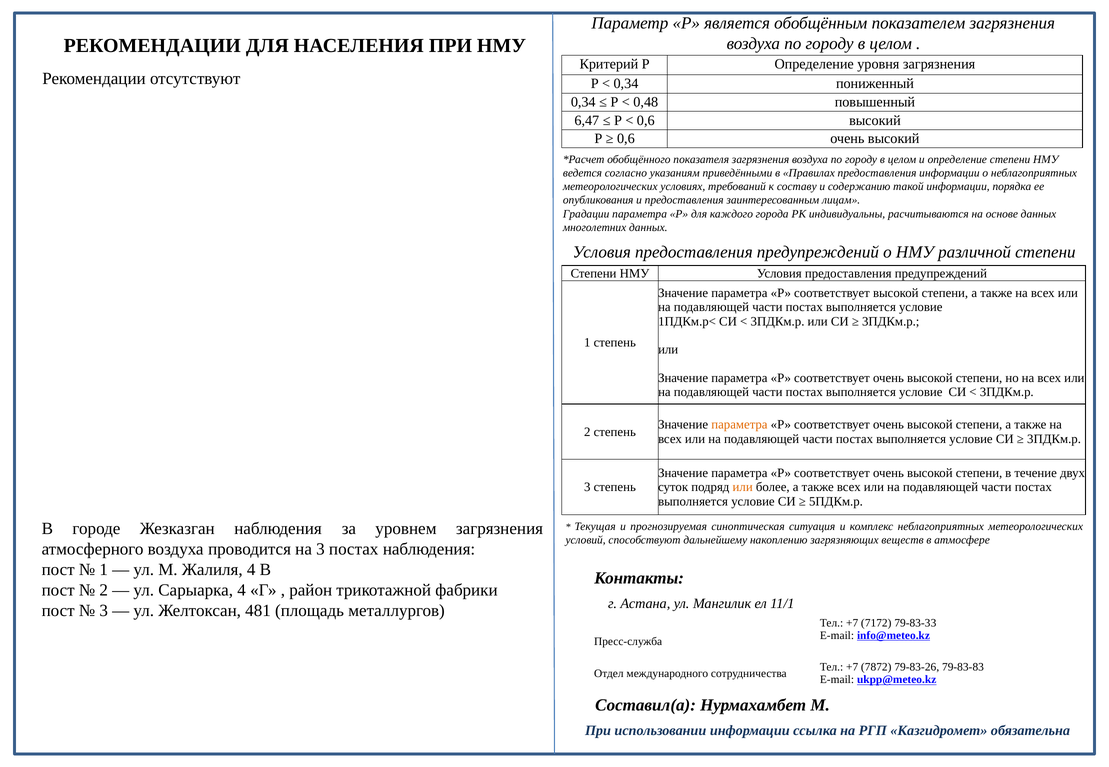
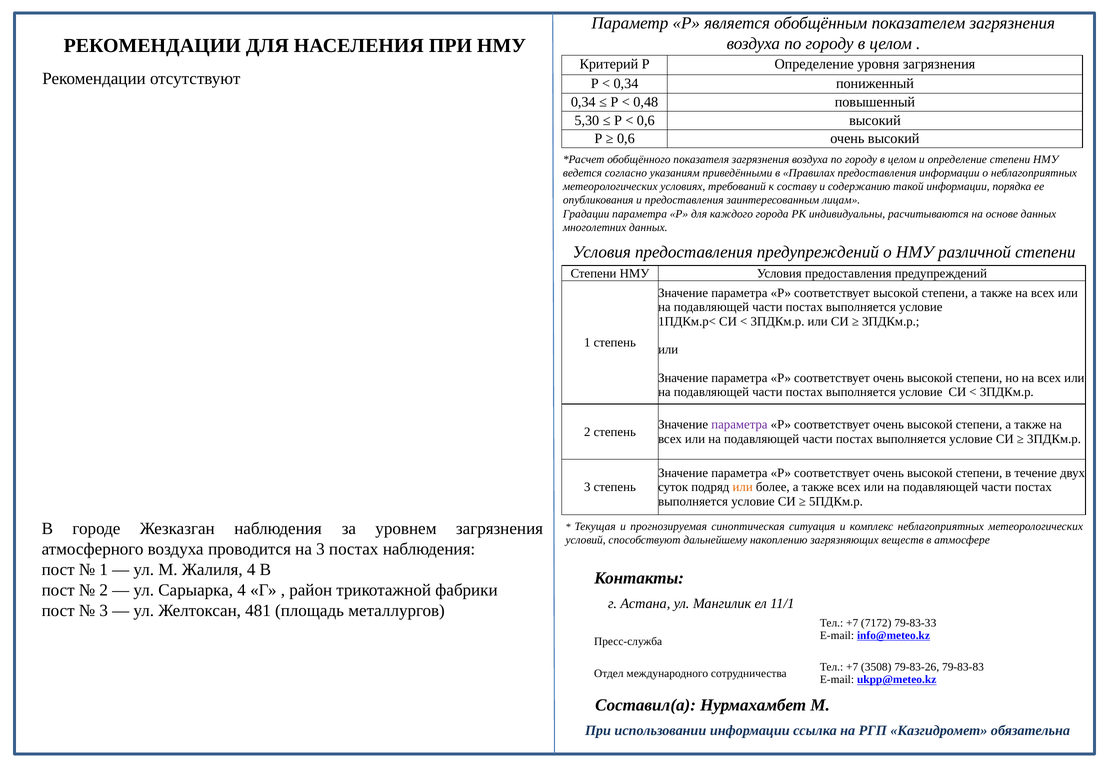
6,47: 6,47 -> 5,30
параметра at (739, 425) colour: orange -> purple
7872: 7872 -> 3508
